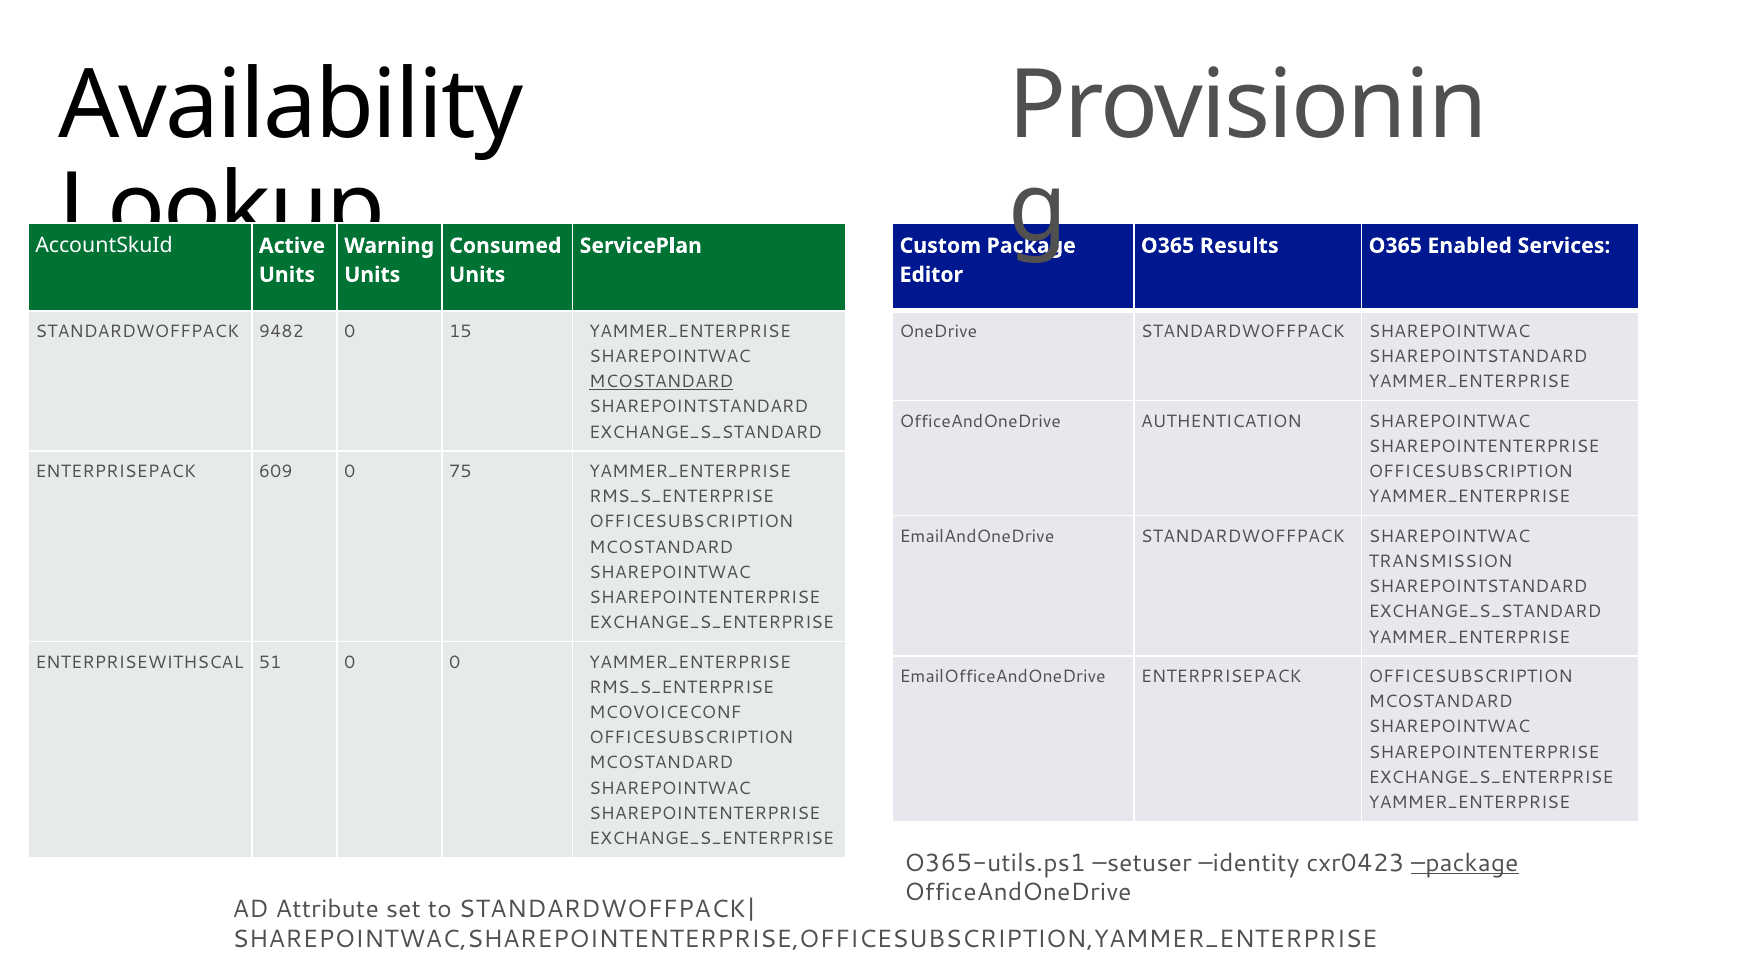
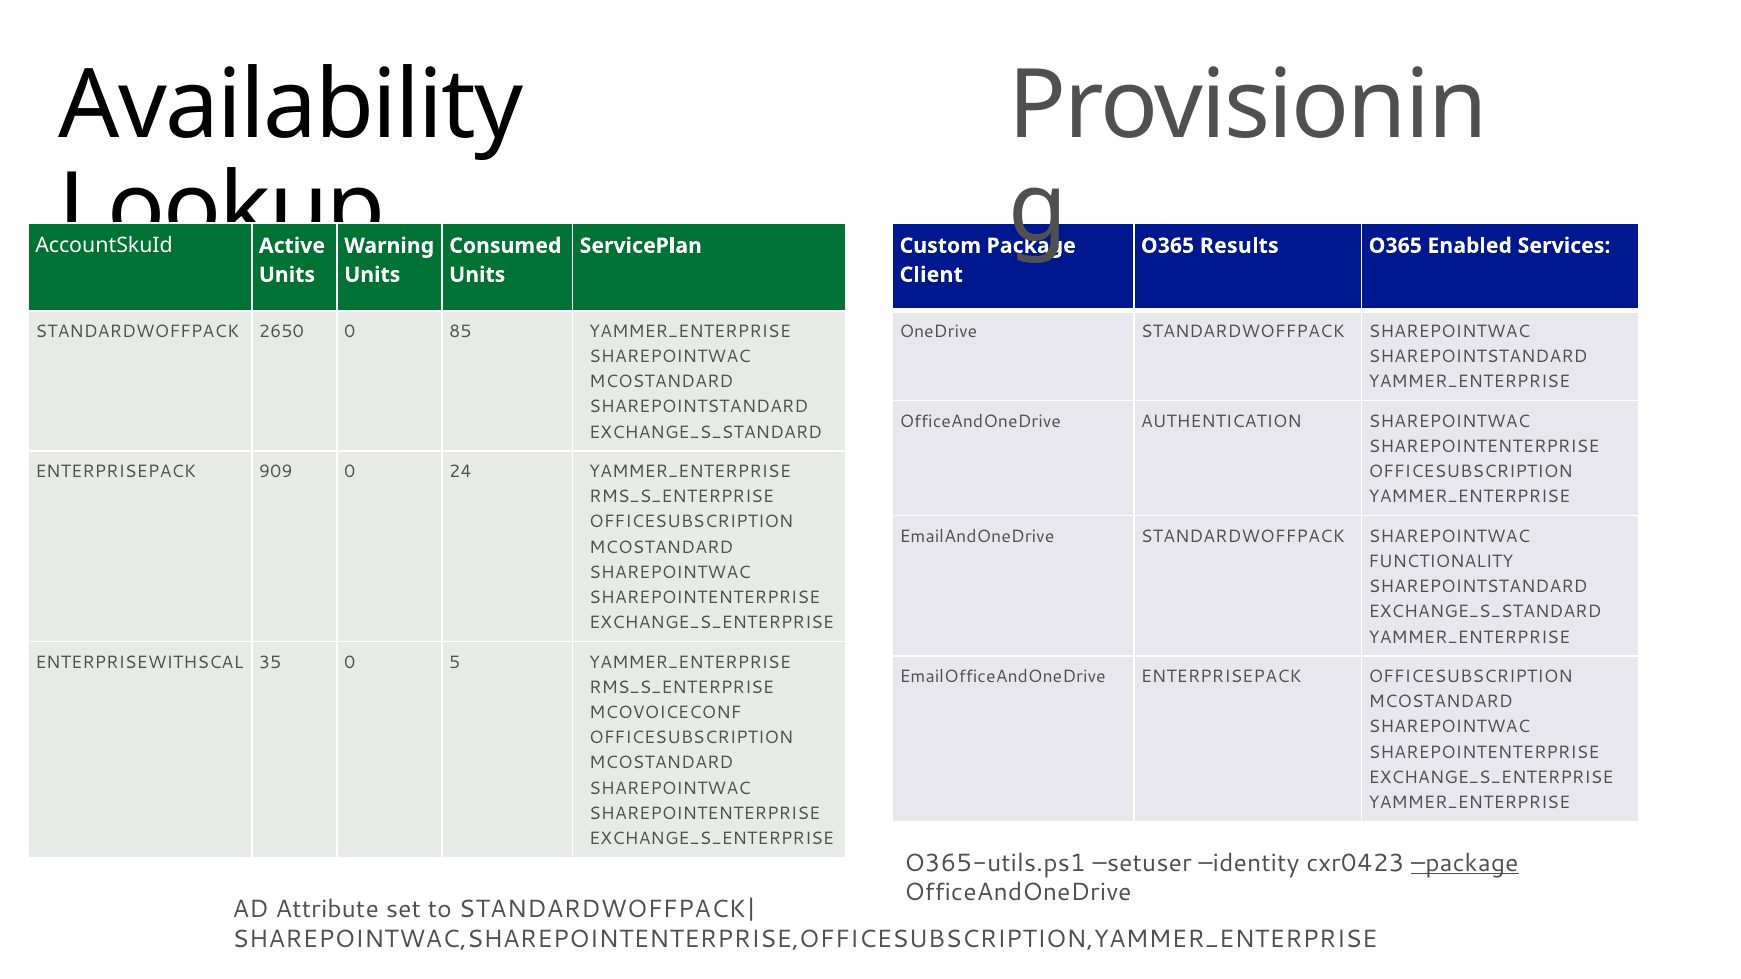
Editor: Editor -> Client
9482: 9482 -> 2650
15: 15 -> 85
MCOSTANDARD at (661, 382) underline: present -> none
609: 609 -> 909
75: 75 -> 24
TRANSMISSION: TRANSMISSION -> FUNCTIONALITY
51: 51 -> 35
0 0: 0 -> 5
